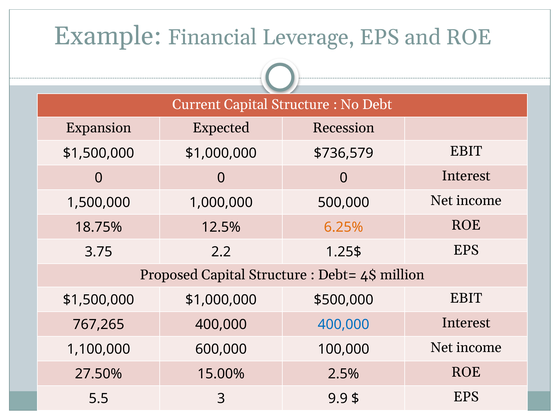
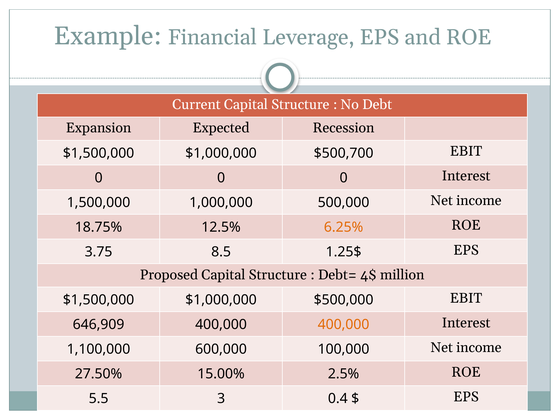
$736,579: $736,579 -> $500,700
2.2: 2.2 -> 8.5
767,265: 767,265 -> 646,909
400,000 at (344, 325) colour: blue -> orange
9.9: 9.9 -> 0.4
